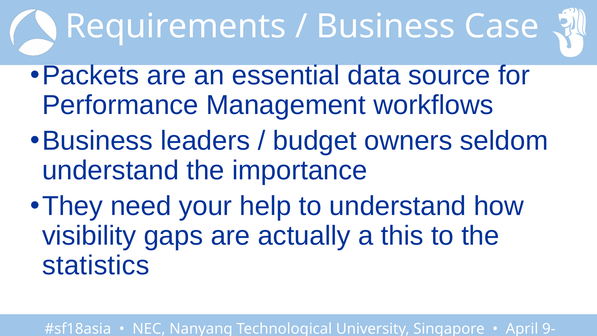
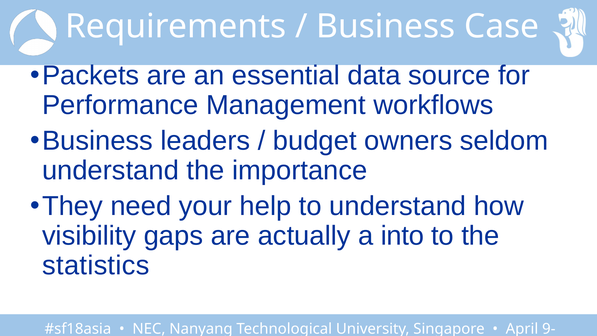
this: this -> into
